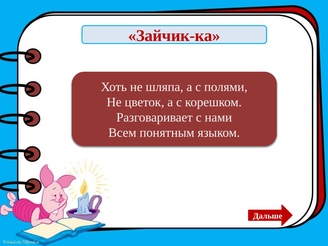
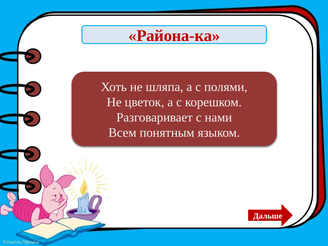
Зайчик-ка: Зайчик-ка -> Района-ка
